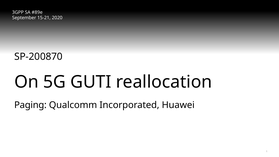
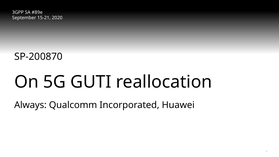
Paging: Paging -> Always
